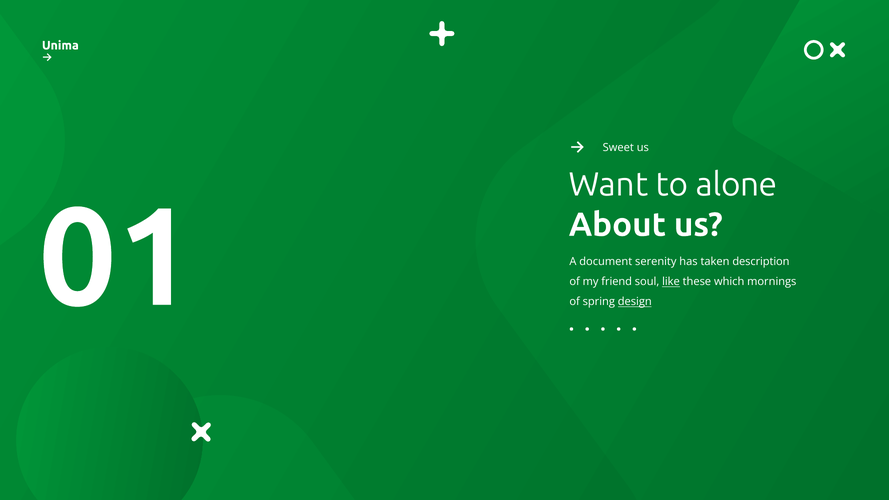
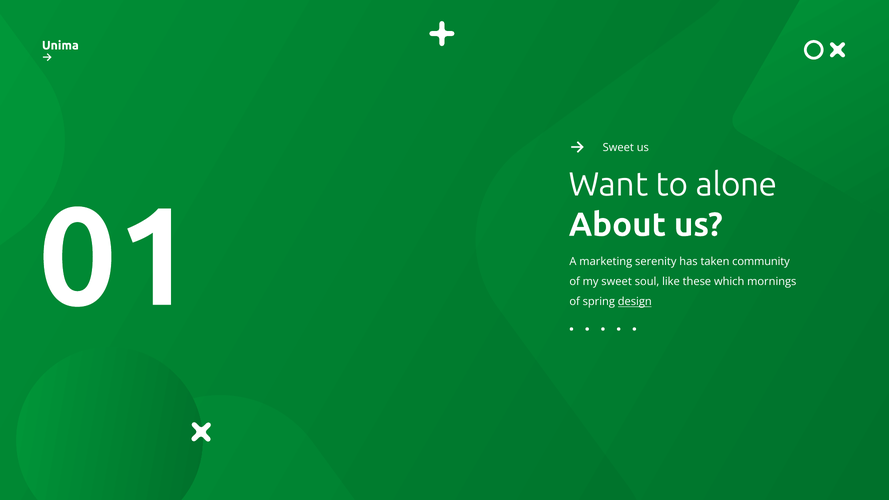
document: document -> marketing
description: description -> community
my friend: friend -> sweet
like underline: present -> none
